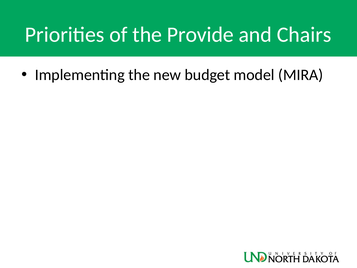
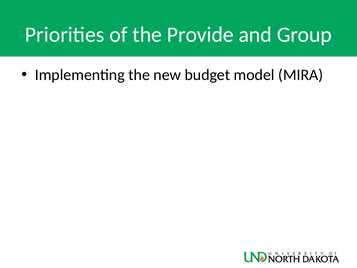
Chairs: Chairs -> Group
